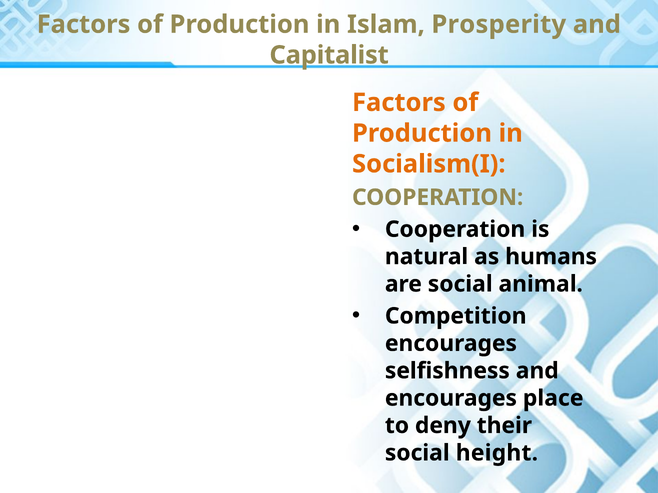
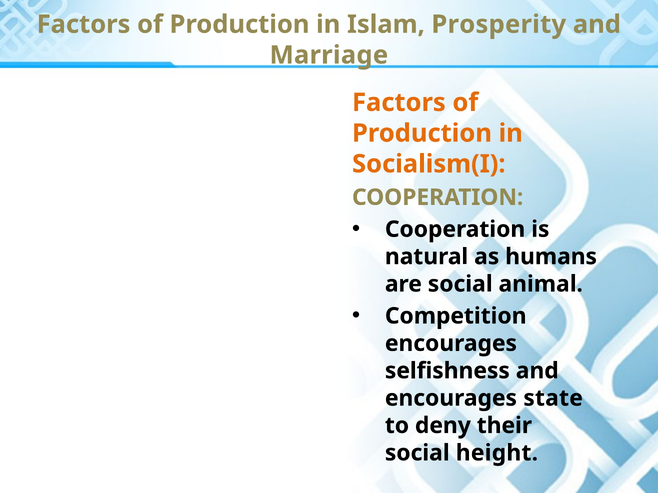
Capitalist: Capitalist -> Marriage
place: place -> state
